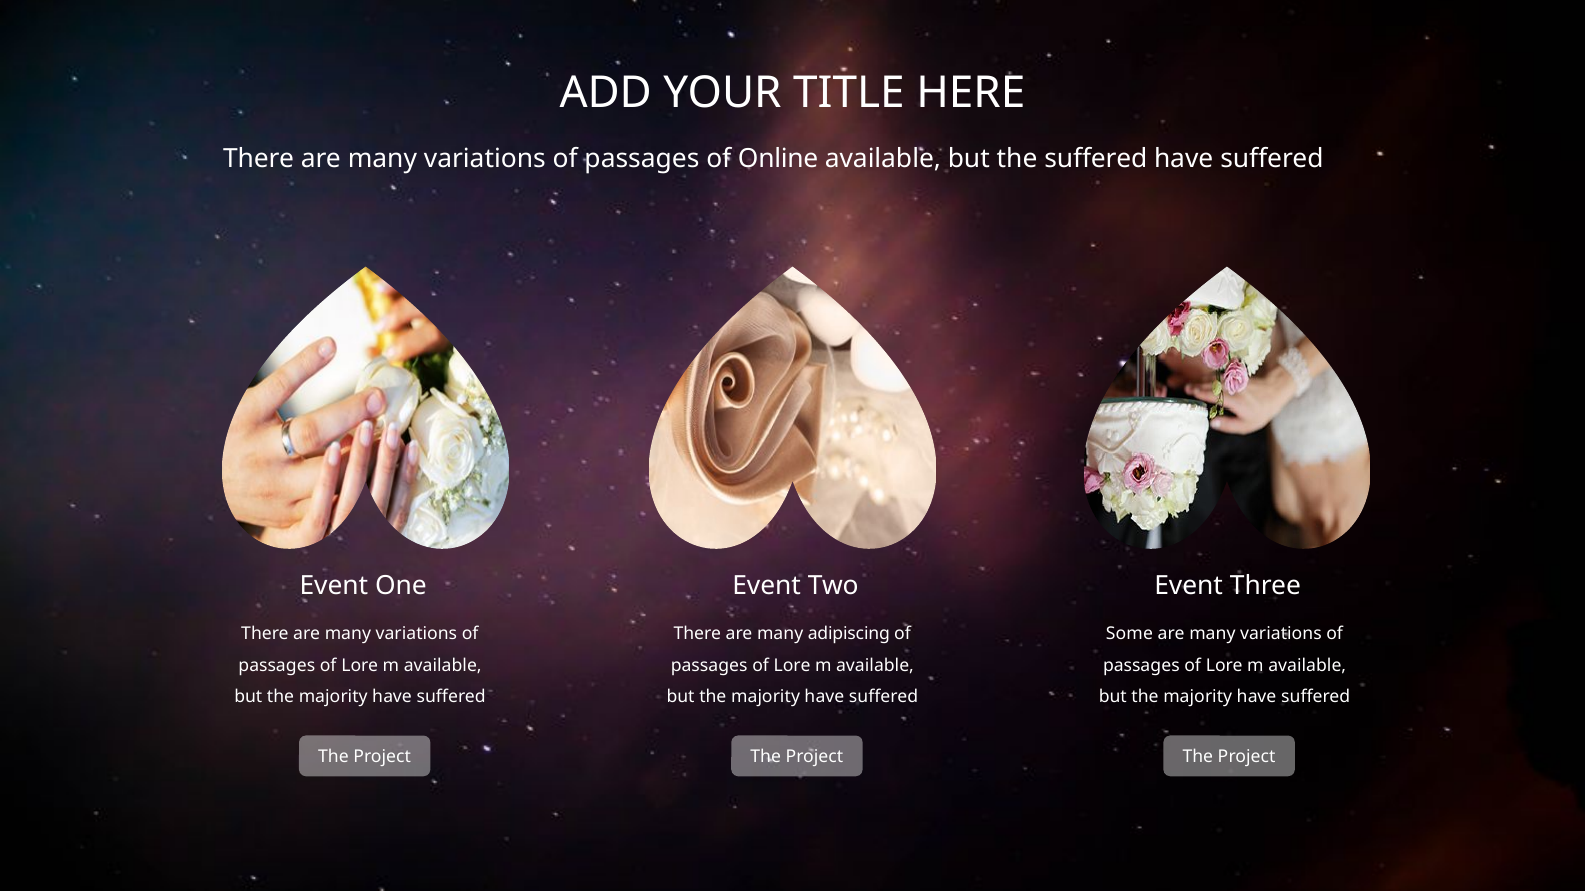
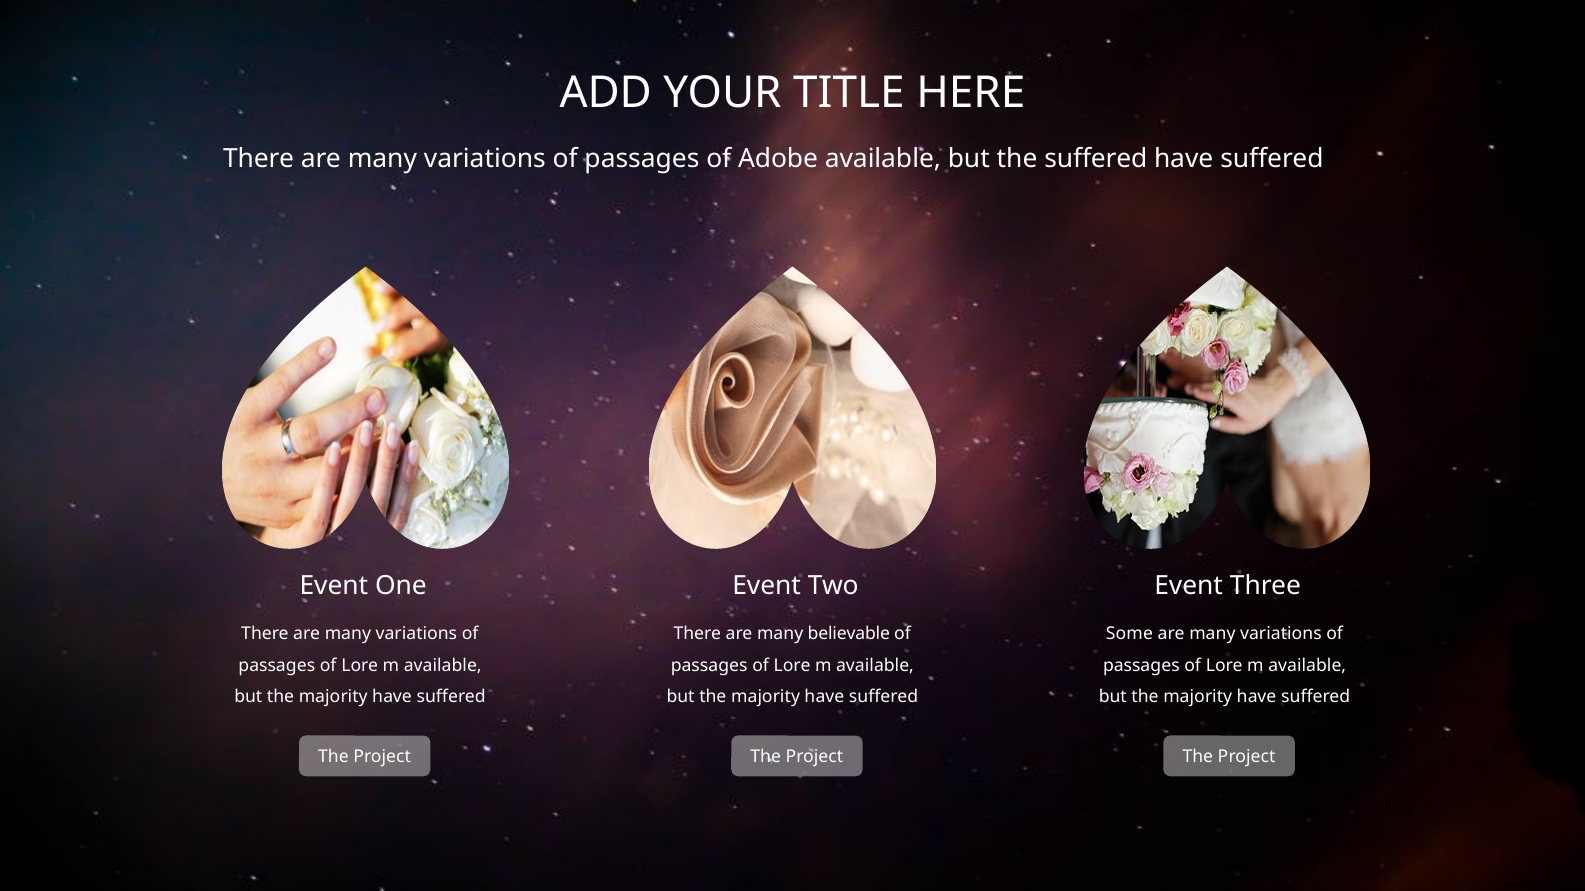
Online: Online -> Adobe
adipiscing: adipiscing -> believable
